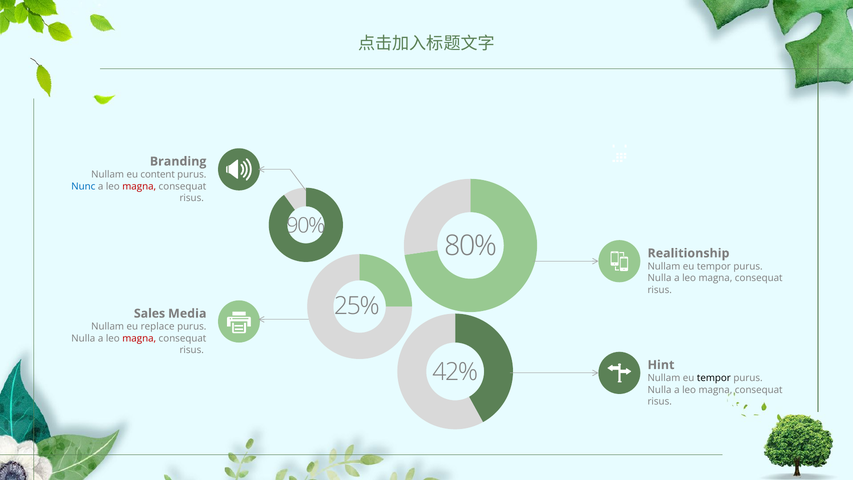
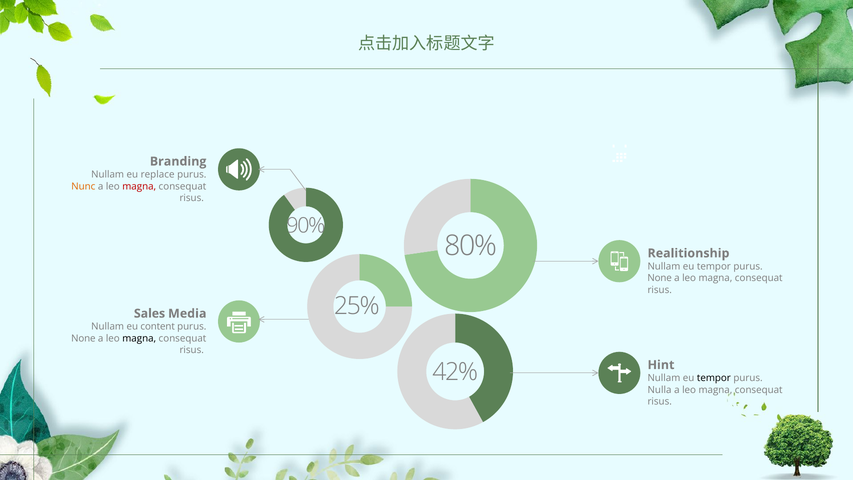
content: content -> replace
Nunc colour: blue -> orange
Nulla at (660, 278): Nulla -> None
replace: replace -> content
Nulla at (83, 338): Nulla -> None
magna at (139, 338) colour: red -> black
